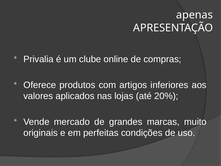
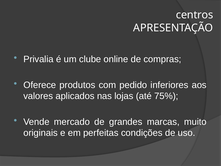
apenas: apenas -> centros
artigos: artigos -> pedido
20%: 20% -> 75%
